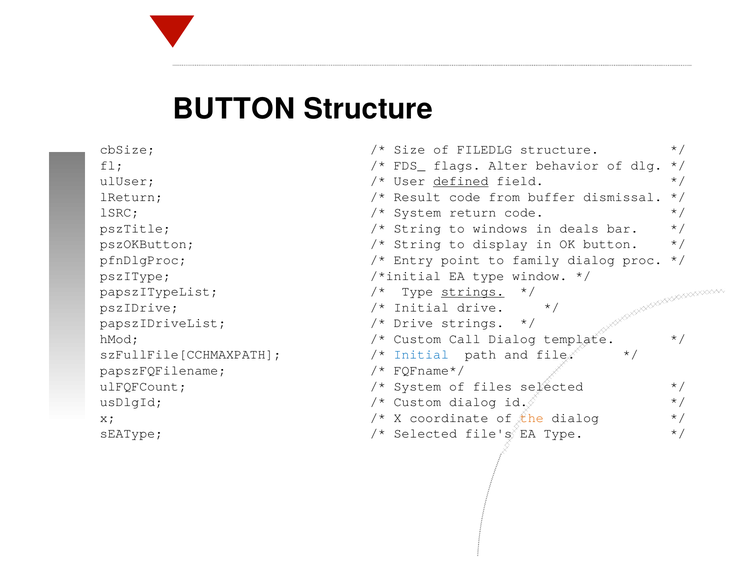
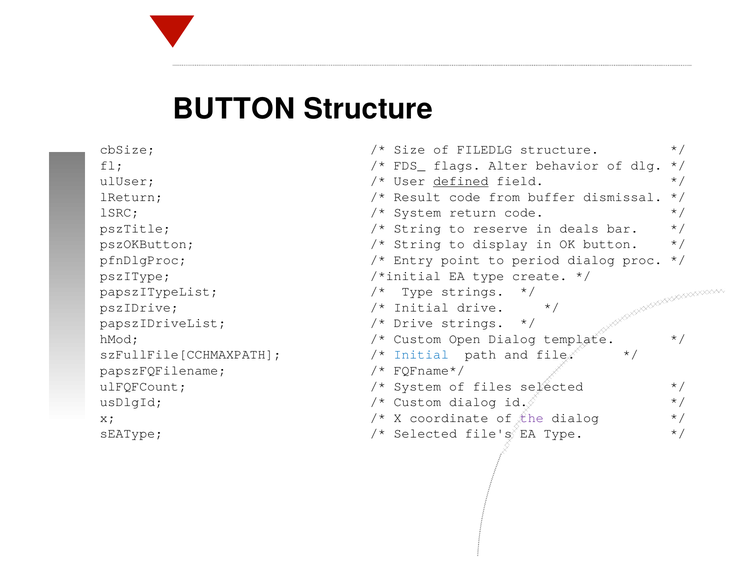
windows: windows -> reserve
family: family -> period
window: window -> create
strings at (473, 291) underline: present -> none
Call: Call -> Open
the colour: orange -> purple
